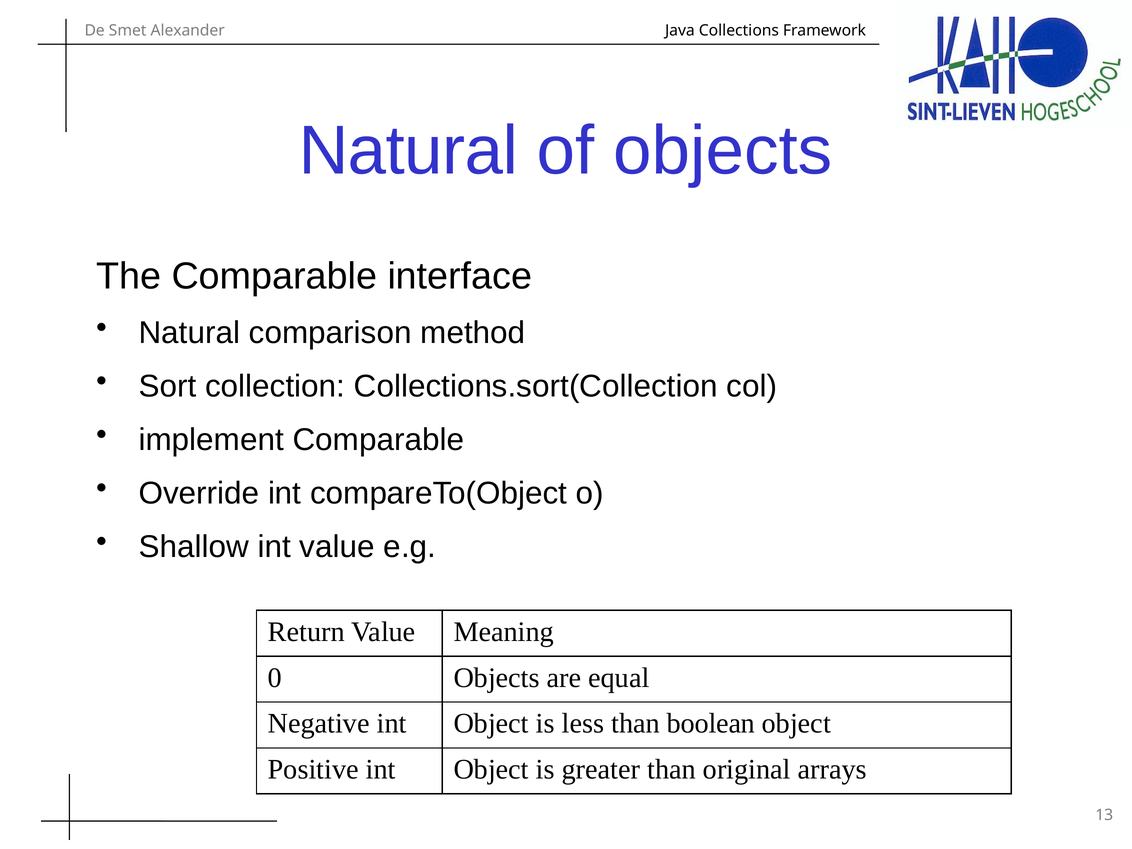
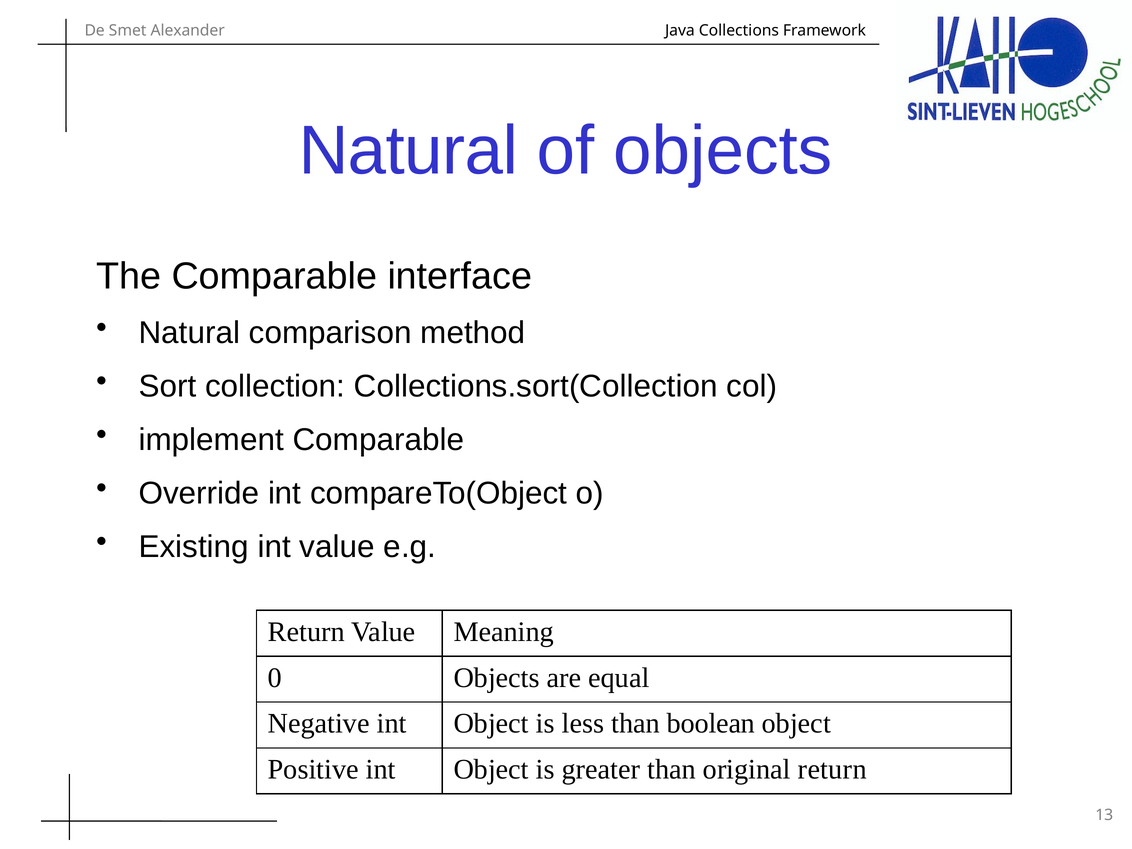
Shallow: Shallow -> Existing
original arrays: arrays -> return
